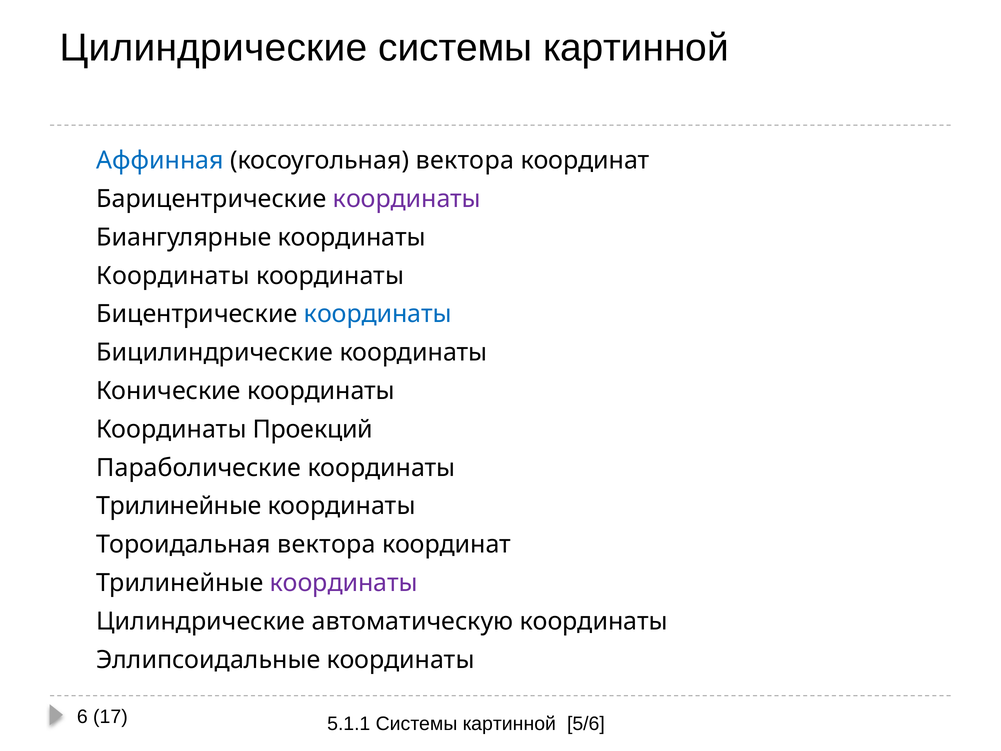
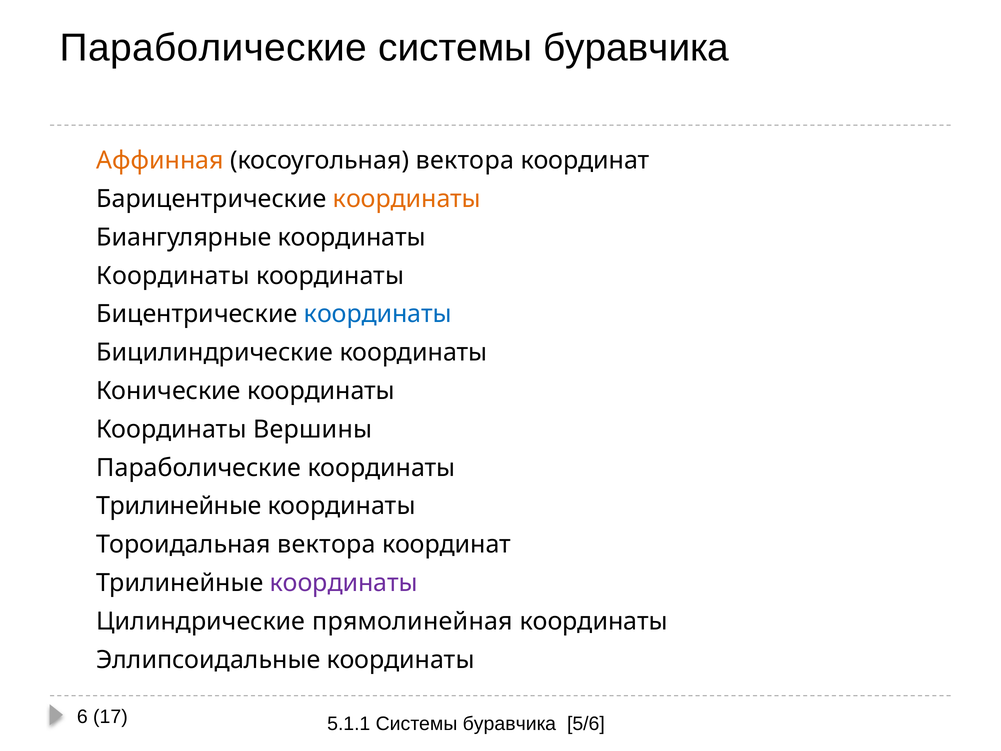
Цилиндрические at (214, 48): Цилиндрические -> Параболические
картинной at (636, 48): картинной -> буравчика
Аффинная colour: blue -> orange
координаты at (407, 199) colour: purple -> orange
Проекций: Проекций -> Вершины
автоматическую: автоматическую -> прямолинейная
5.1.1 Системы картинной: картинной -> буравчика
